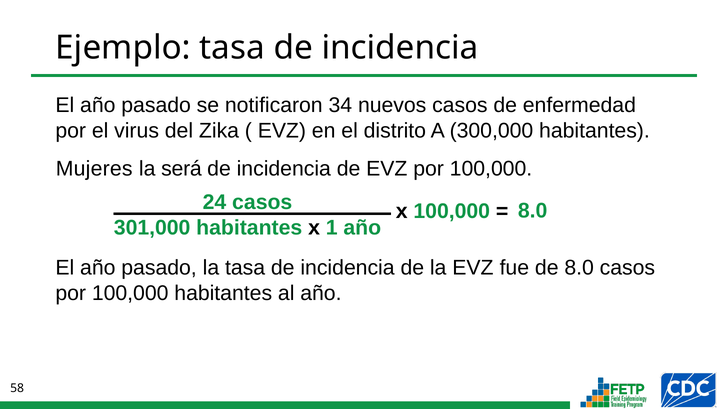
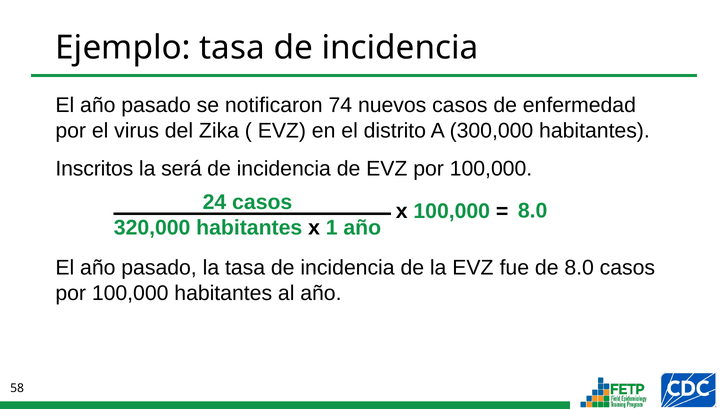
34: 34 -> 74
Mujeres: Mujeres -> Inscritos
301,000: 301,000 -> 320,000
